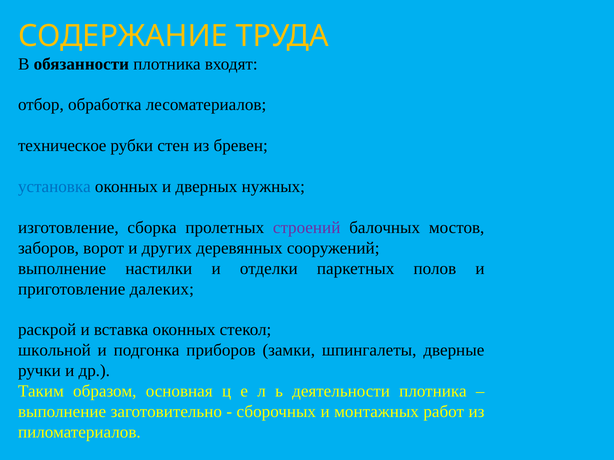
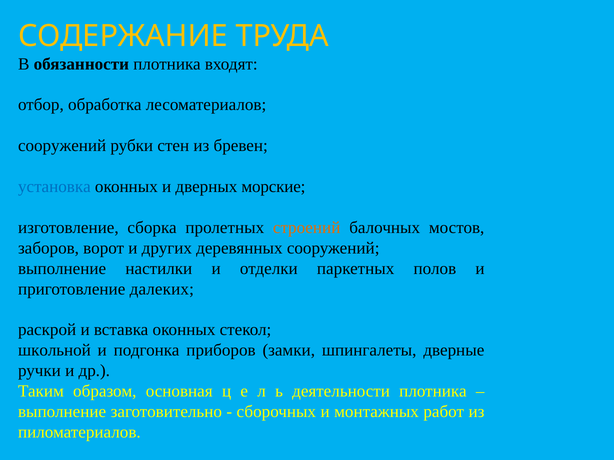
техническое at (62, 146): техническое -> сооружений
нужных: нужных -> морские
строений colour: purple -> orange
